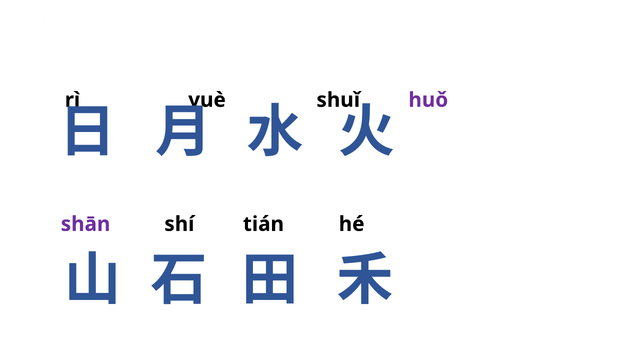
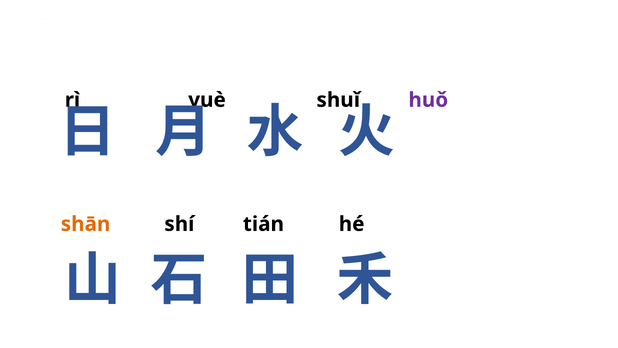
shān colour: purple -> orange
